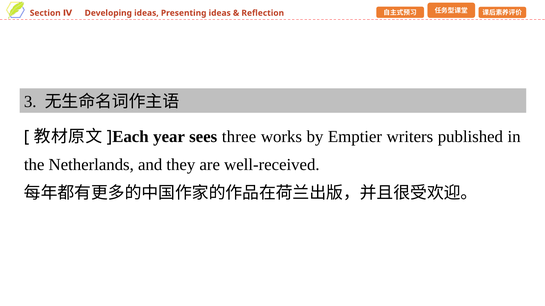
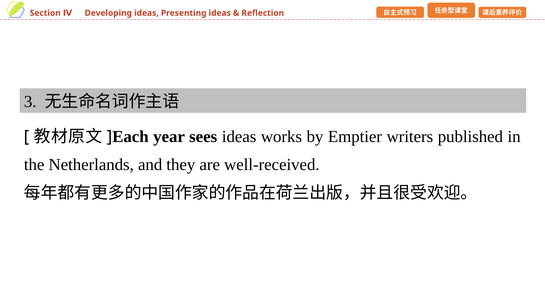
sees three: three -> ideas
